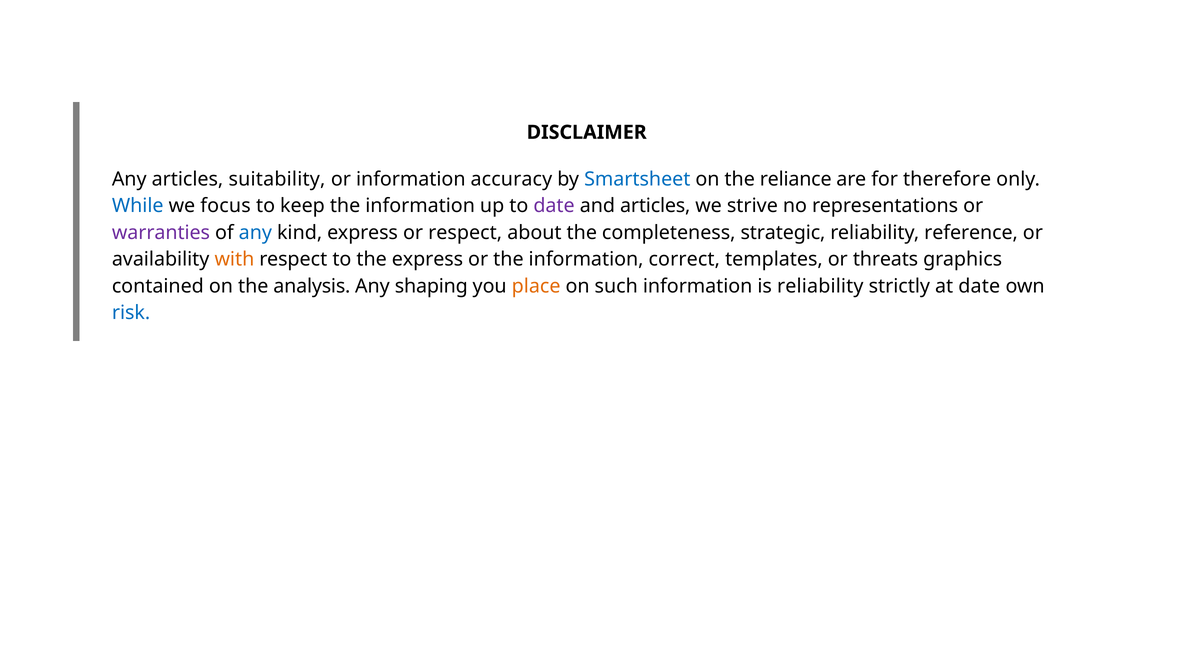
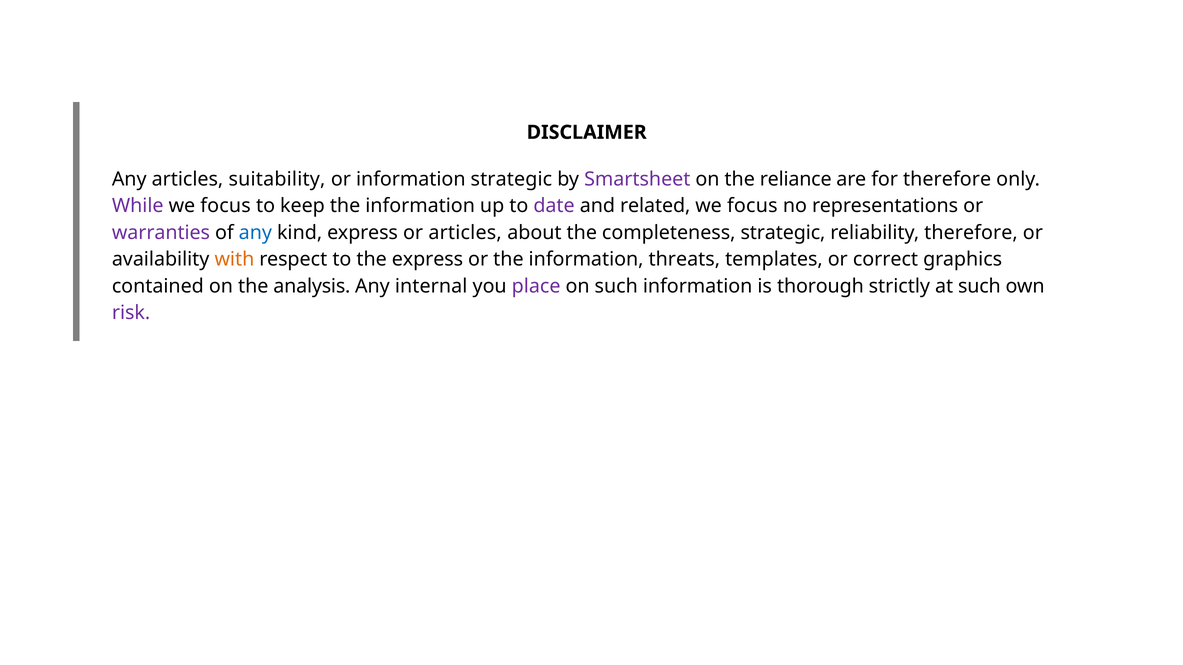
information accuracy: accuracy -> strategic
Smartsheet colour: blue -> purple
While colour: blue -> purple
and articles: articles -> related
strive at (752, 206): strive -> focus
or respect: respect -> articles
reliability reference: reference -> therefore
correct: correct -> threats
threats: threats -> correct
shaping: shaping -> internal
place colour: orange -> purple
is reliability: reliability -> thorough
at date: date -> such
risk colour: blue -> purple
